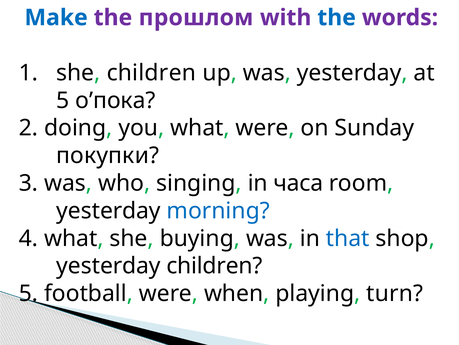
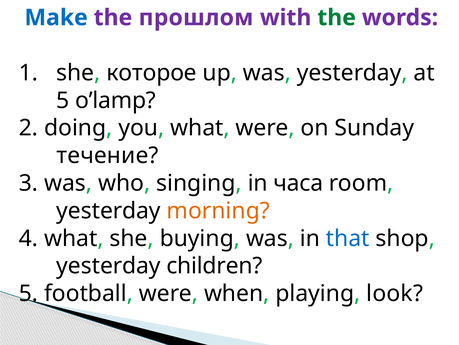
the at (337, 18) colour: blue -> green
she children: children -> которое
o’пока: o’пока -> o’lamp
покупки: покупки -> течение
morning colour: blue -> orange
turn: turn -> look
